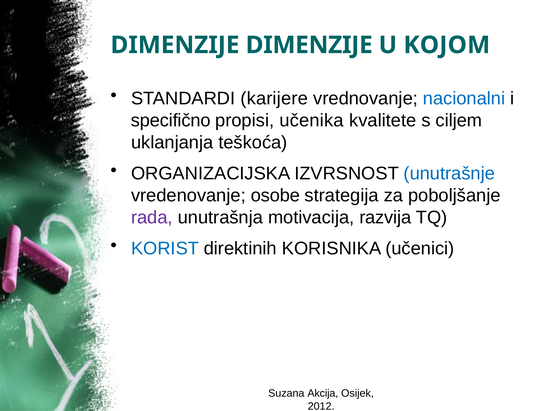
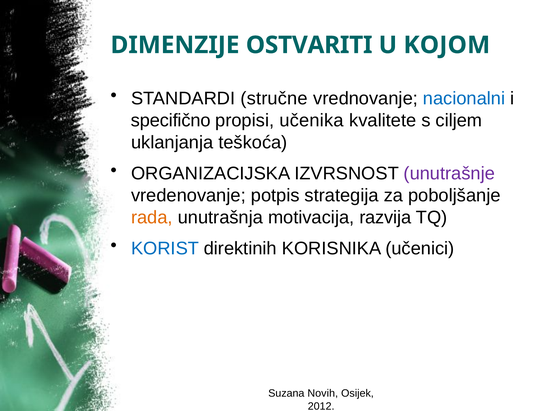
DIMENZIJE DIMENZIJE: DIMENZIJE -> OSTVARITI
karijere: karijere -> stručne
unutrašnje colour: blue -> purple
osobe: osobe -> potpis
rada colour: purple -> orange
Akcija: Akcija -> Novih
